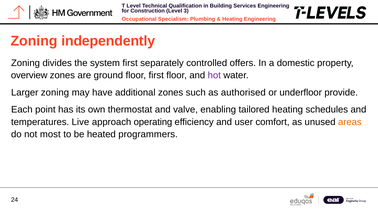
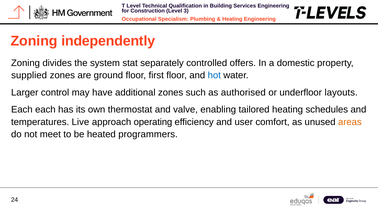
system first: first -> stat
overview: overview -> supplied
hot colour: purple -> blue
Larger zoning: zoning -> control
provide: provide -> layouts
Each point: point -> each
most: most -> meet
